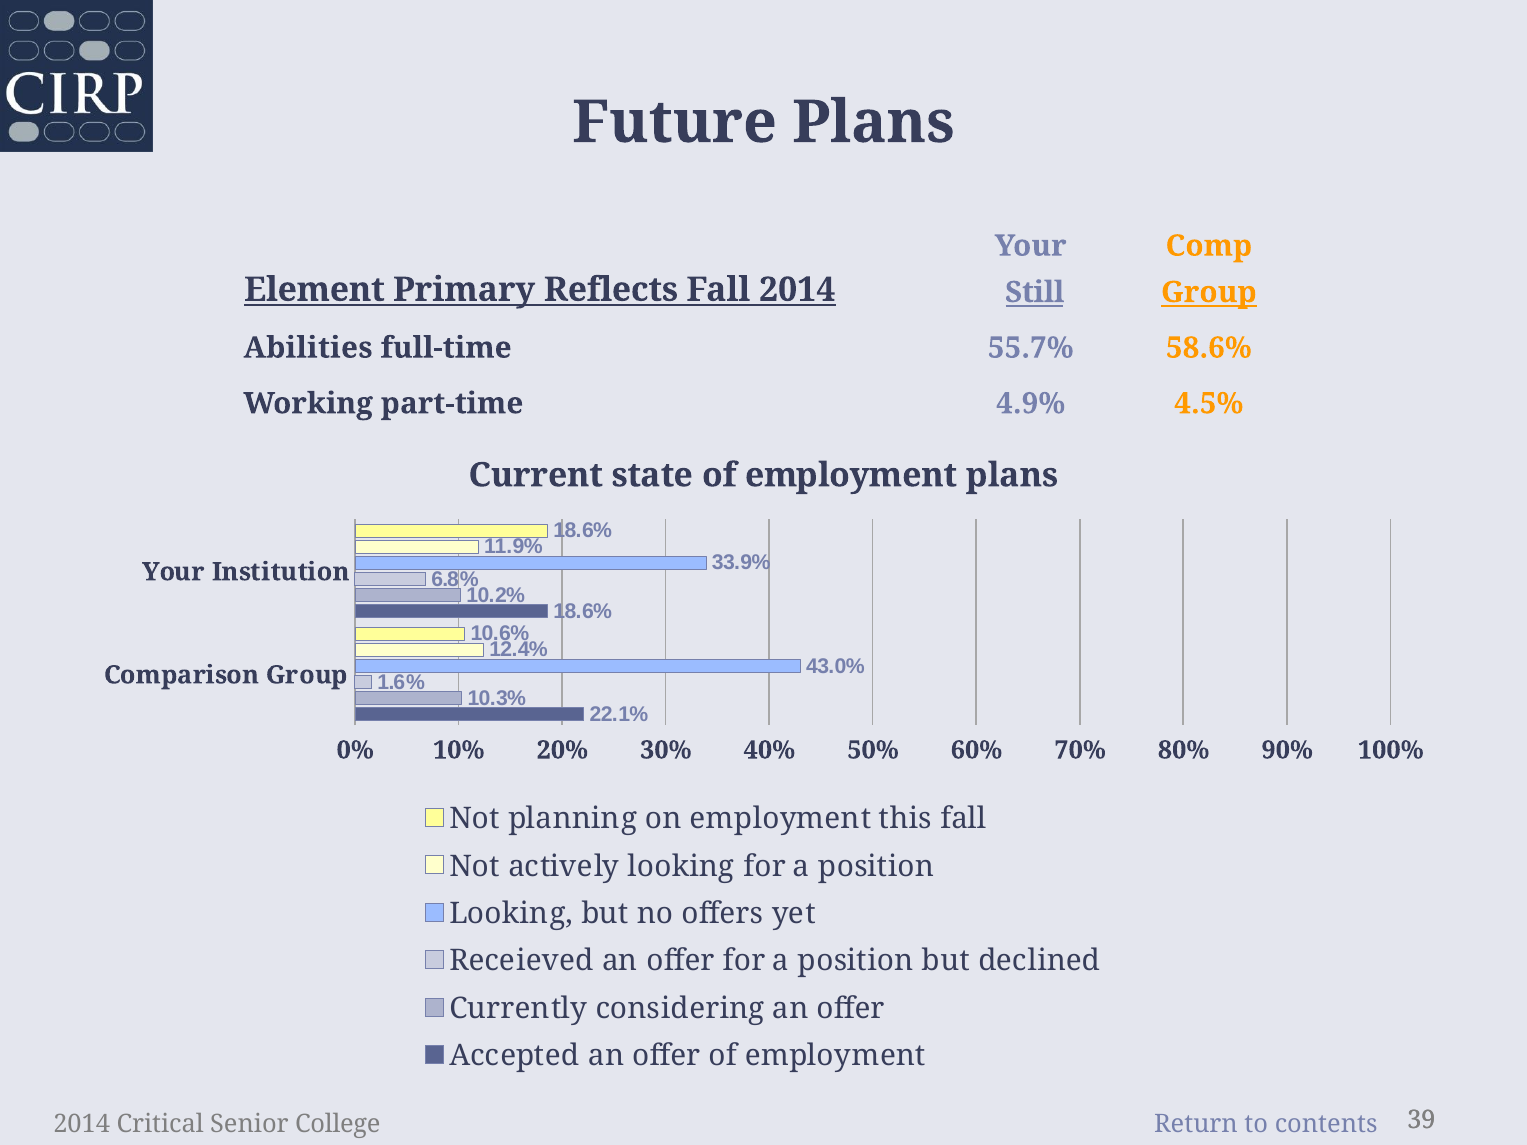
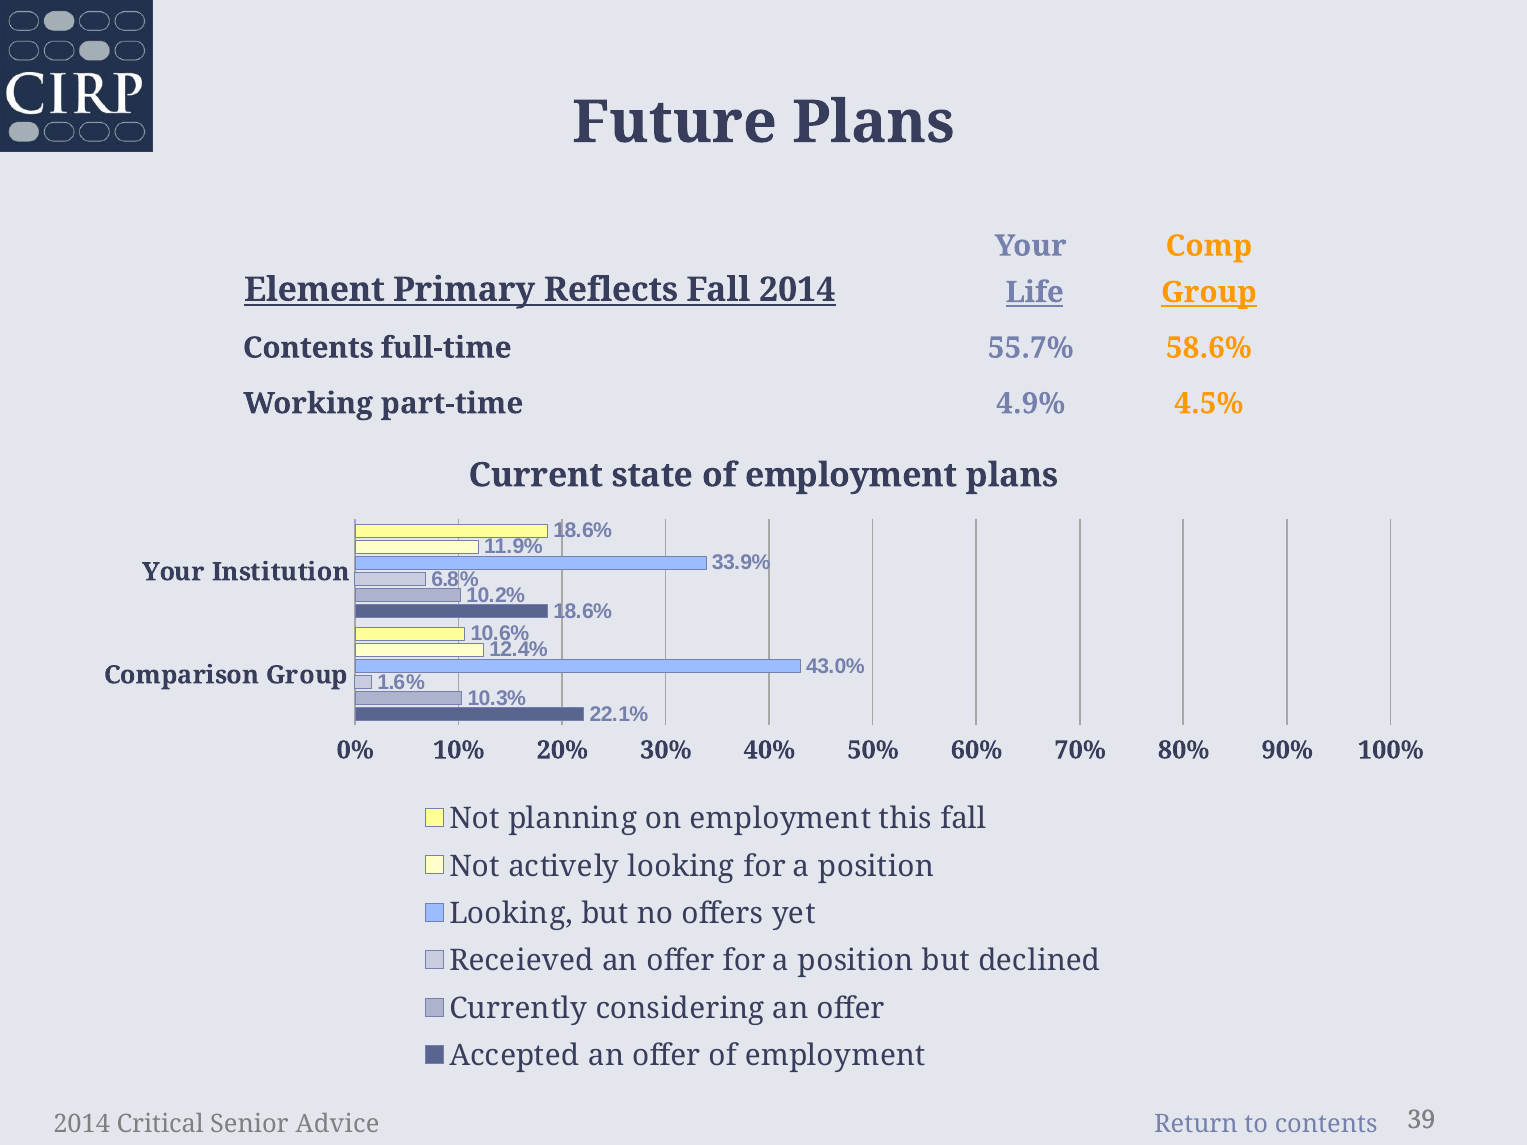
Still: Still -> Life
Abilities at (308, 348): Abilities -> Contents
College: College -> Advice
